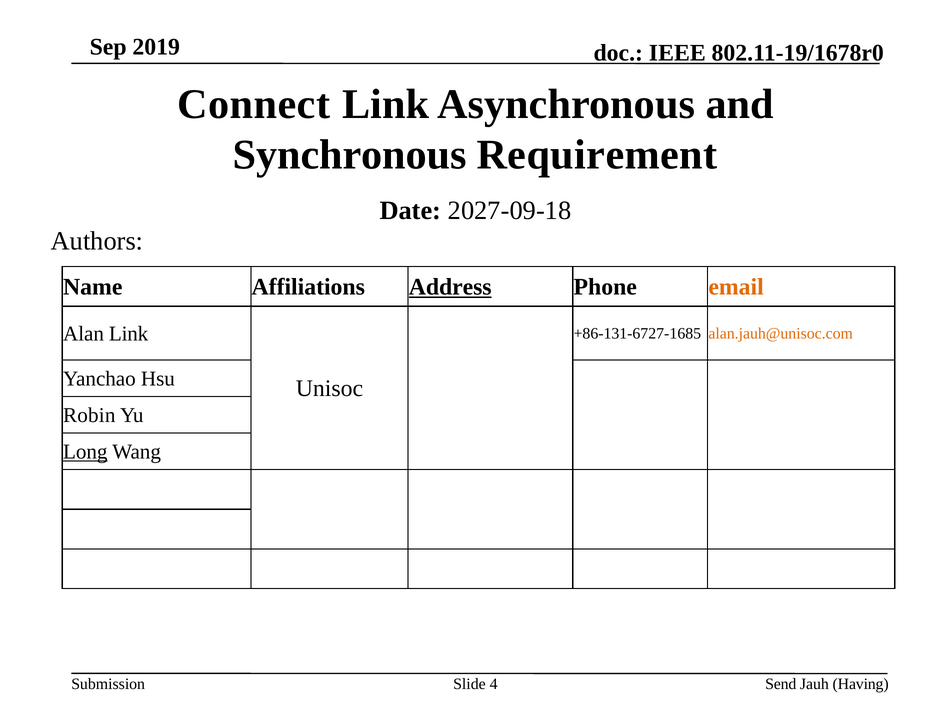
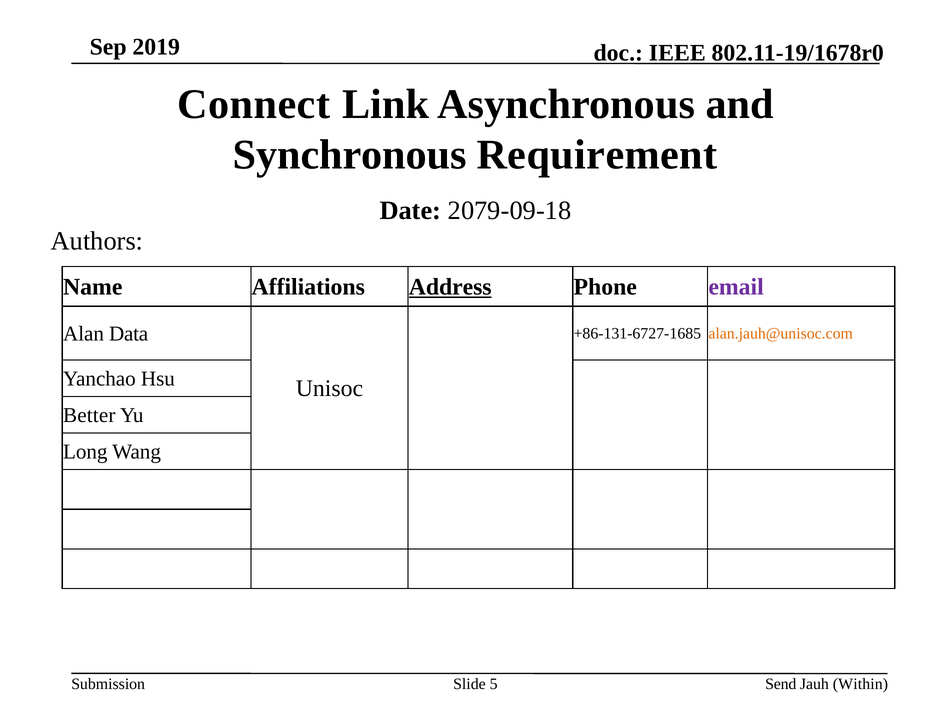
2027-09-18: 2027-09-18 -> 2079-09-18
email colour: orange -> purple
Alan Link: Link -> Data
Robin: Robin -> Better
Long underline: present -> none
4: 4 -> 5
Having: Having -> Within
